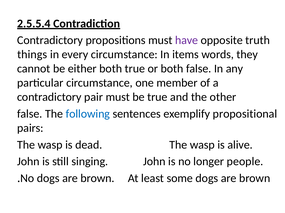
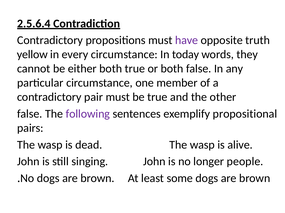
2.5.5.4: 2.5.5.4 -> 2.5.6.4
things: things -> yellow
items: items -> today
following colour: blue -> purple
